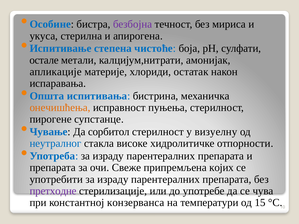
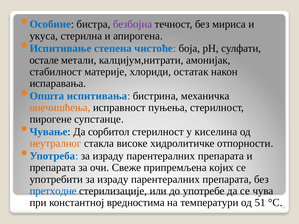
апликације: апликације -> стабилност
визуелну: визуелну -> киселина
неутралног colour: blue -> orange
претходне colour: purple -> blue
конзерванса: конзерванса -> вредностима
15: 15 -> 51
